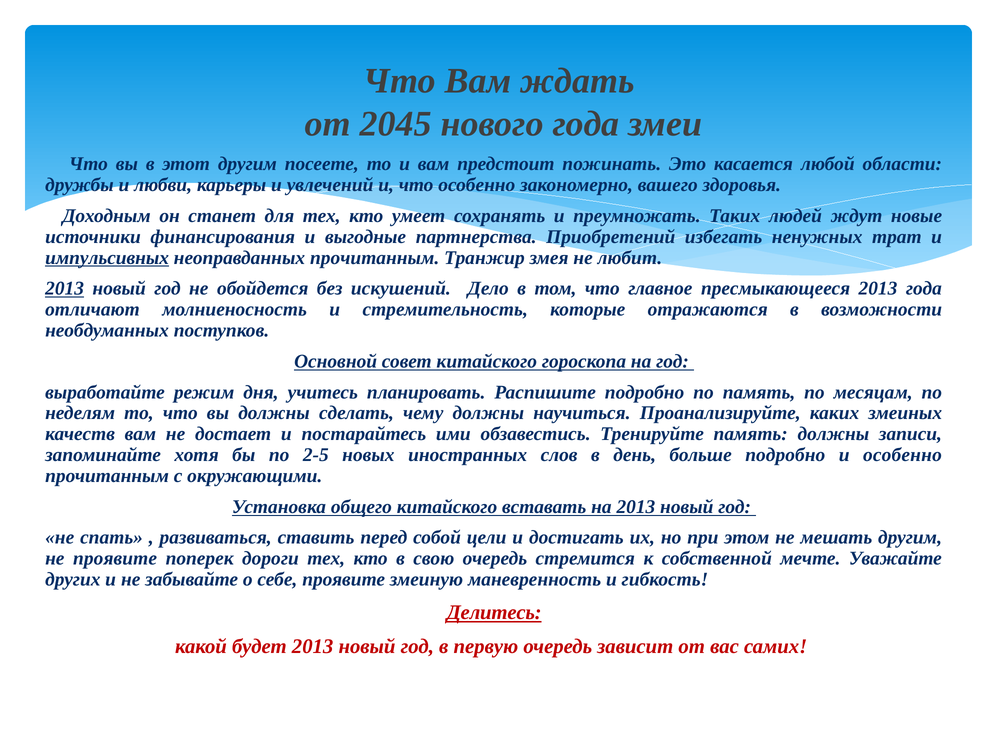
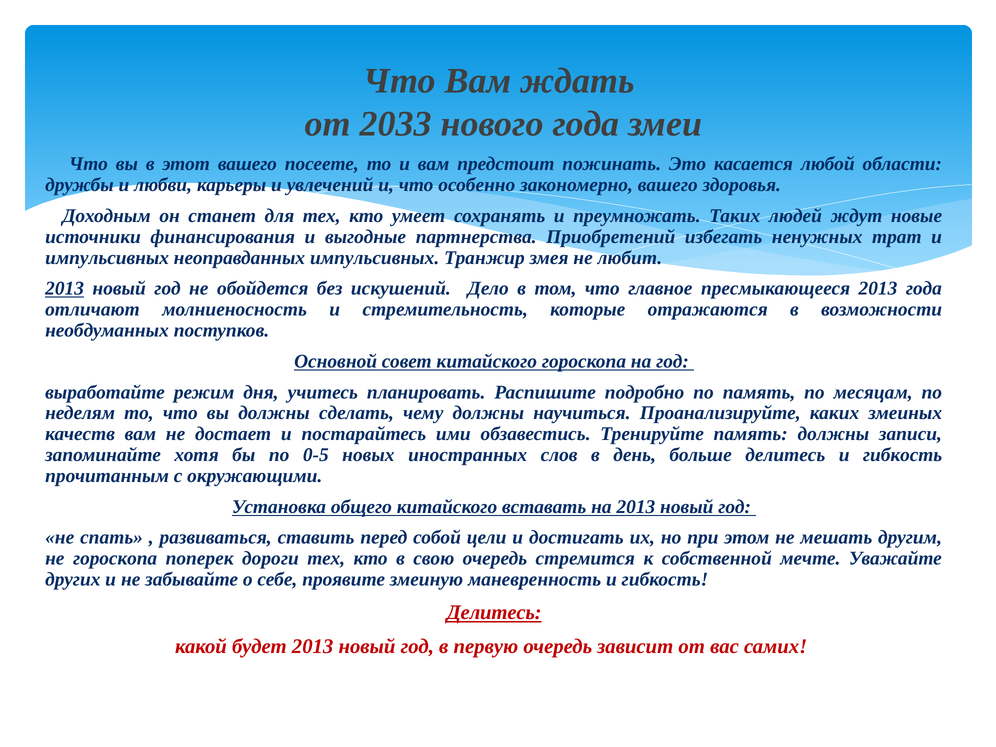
2045: 2045 -> 2033
этот другим: другим -> вашего
импульсивных at (107, 258) underline: present -> none
неоправданных прочитанным: прочитанным -> импульсивных
2-5: 2-5 -> 0-5
больше подробно: подробно -> делитесь
особенно at (902, 455): особенно -> гибкость
не проявите: проявите -> гороскопа
